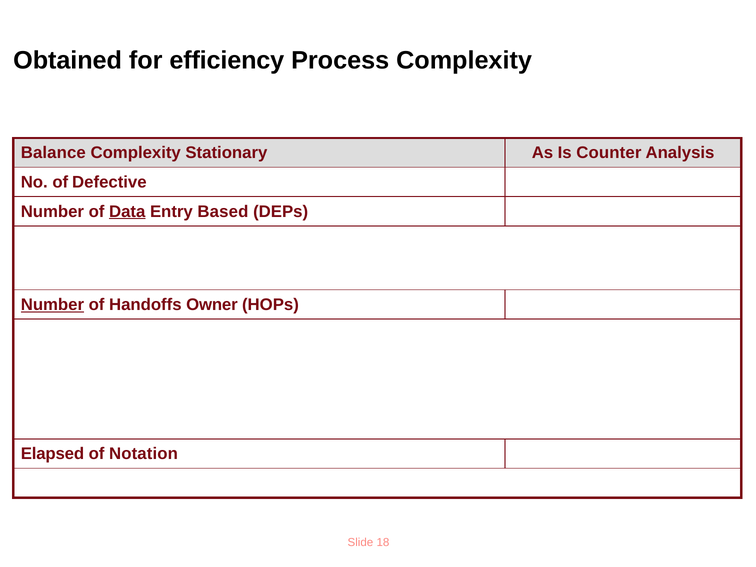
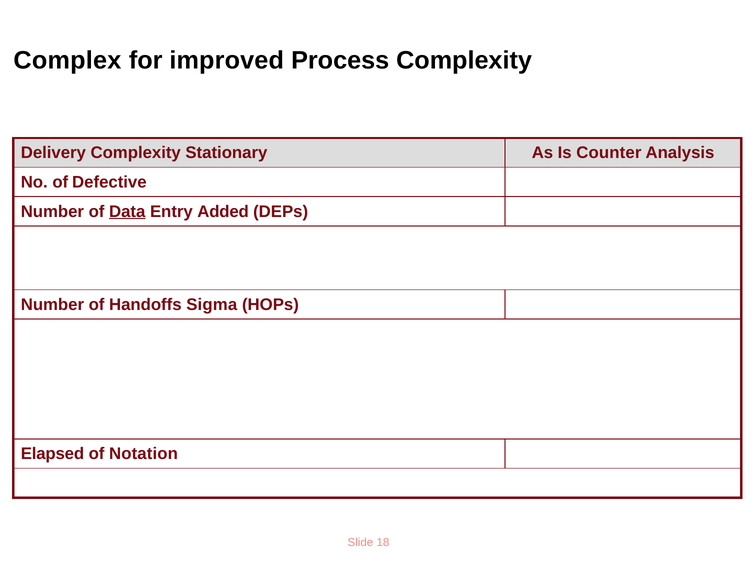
Obtained: Obtained -> Complex
efficiency: efficiency -> improved
Balance: Balance -> Delivery
Based: Based -> Added
Number at (52, 305) underline: present -> none
Owner: Owner -> Sigma
